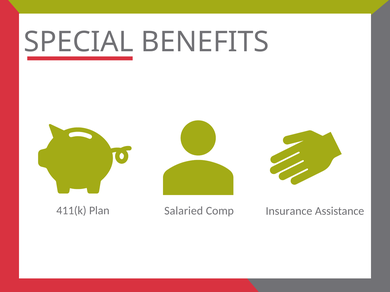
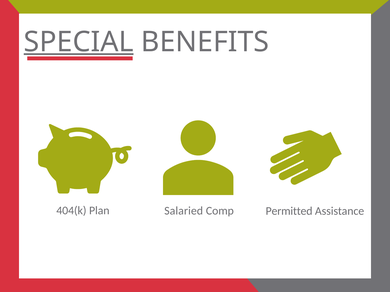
SPECIAL underline: none -> present
411(k: 411(k -> 404(k
Insurance: Insurance -> Permitted
